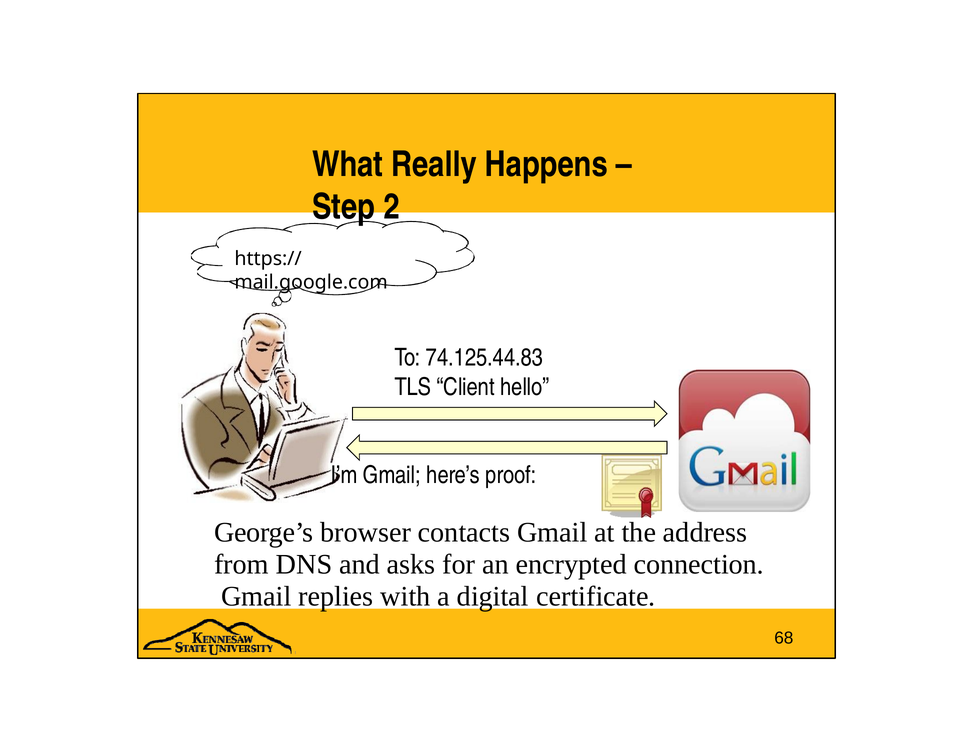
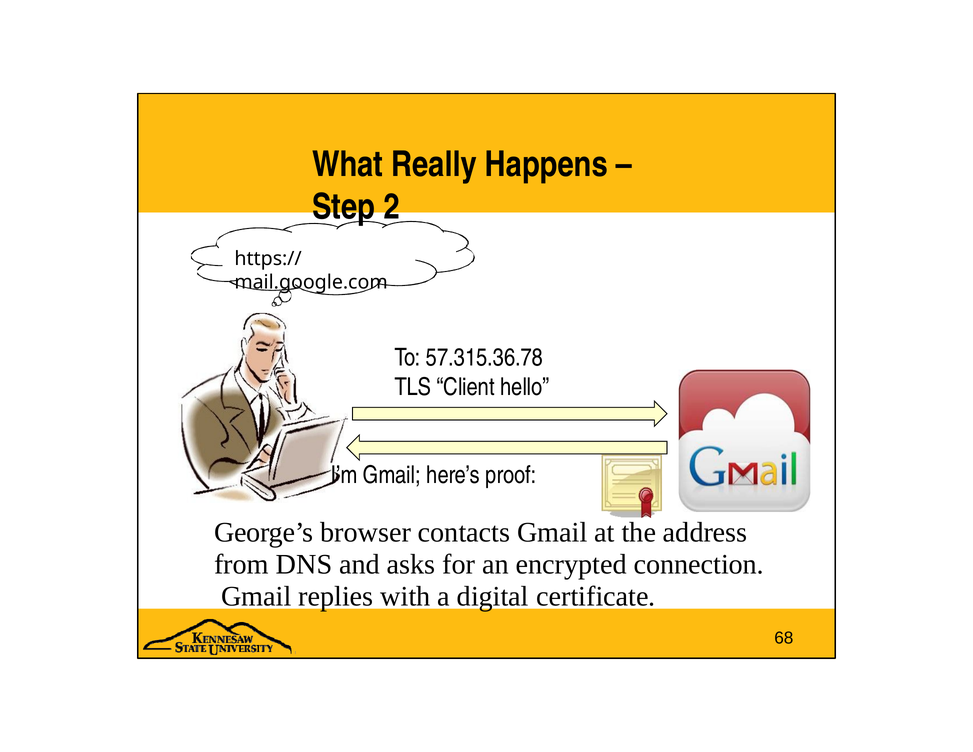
74.125.44.83: 74.125.44.83 -> 57.315.36.78
